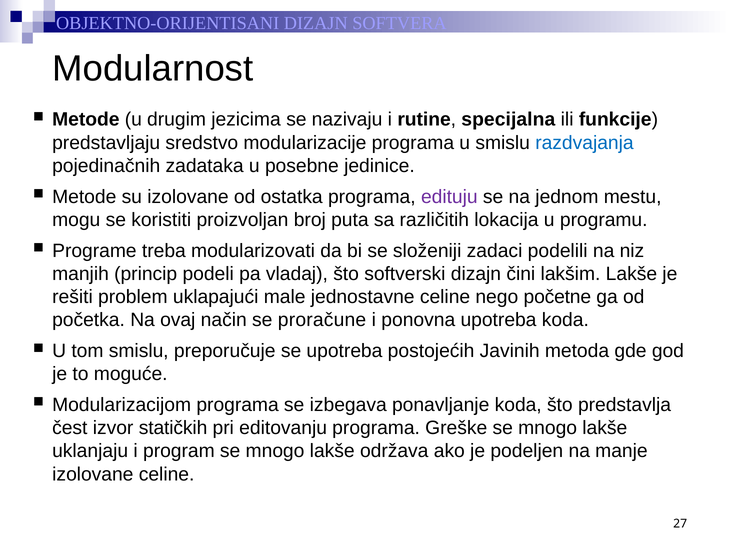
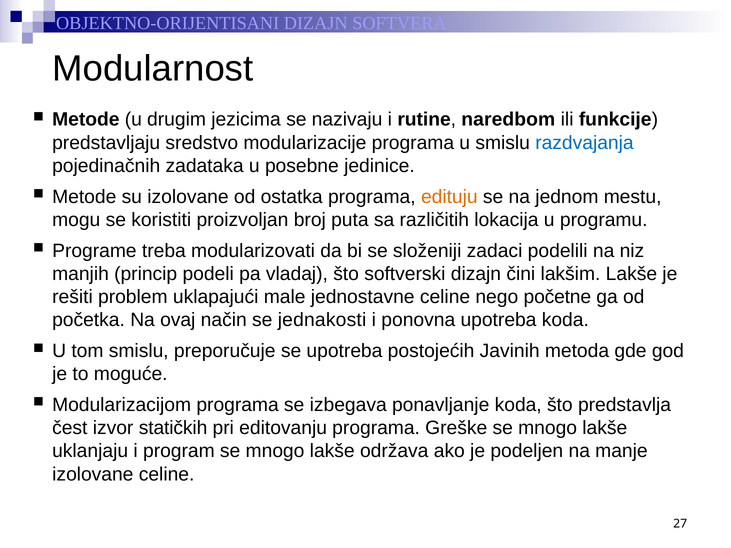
specijalna: specijalna -> naredbom
edituju colour: purple -> orange
proračune: proračune -> jednakosti
